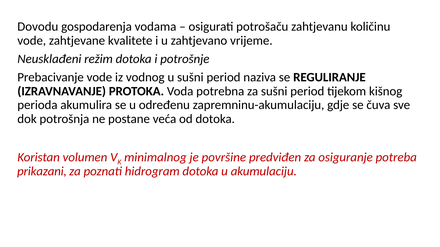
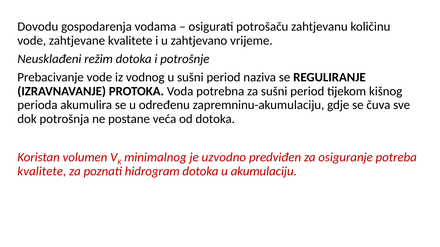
površine: površine -> uzvodno
prikazani at (42, 172): prikazani -> kvalitete
